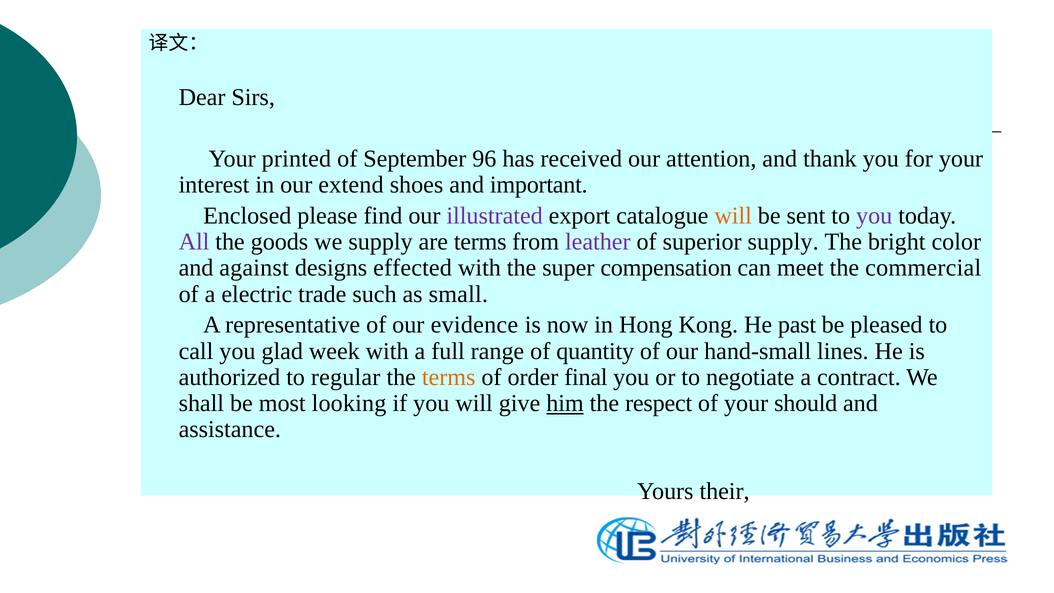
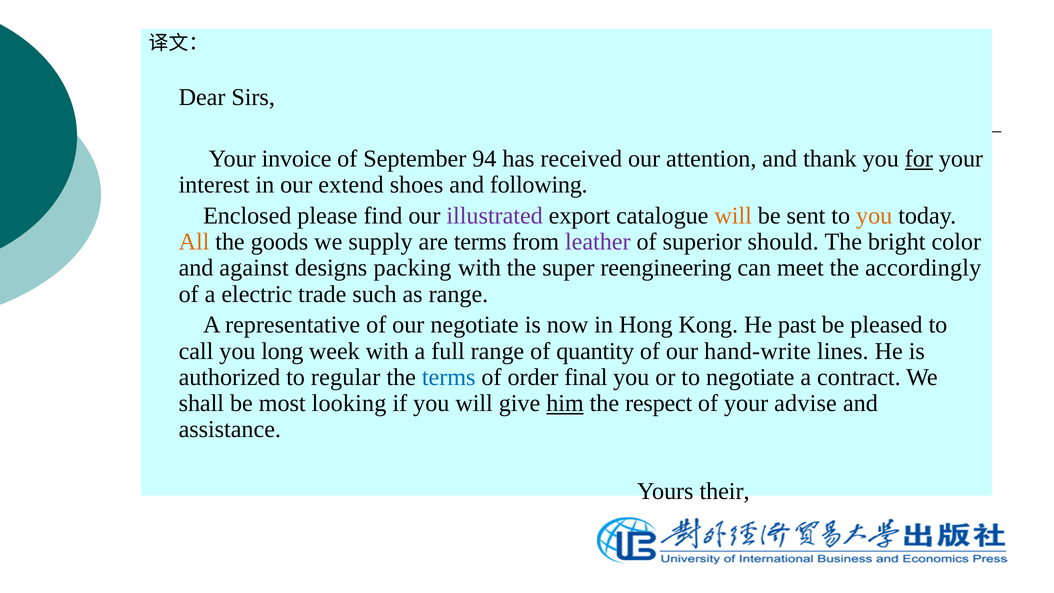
printed: printed -> invoice
96: 96 -> 94
for underline: none -> present
important: important -> following
you at (874, 216) colour: purple -> orange
All colour: purple -> orange
superior supply: supply -> should
effected: effected -> packing
compensation: compensation -> reengineering
commercial: commercial -> accordingly
as small: small -> range
our evidence: evidence -> negotiate
glad: glad -> long
hand-small: hand-small -> hand-write
terms at (449, 377) colour: orange -> blue
should: should -> advise
